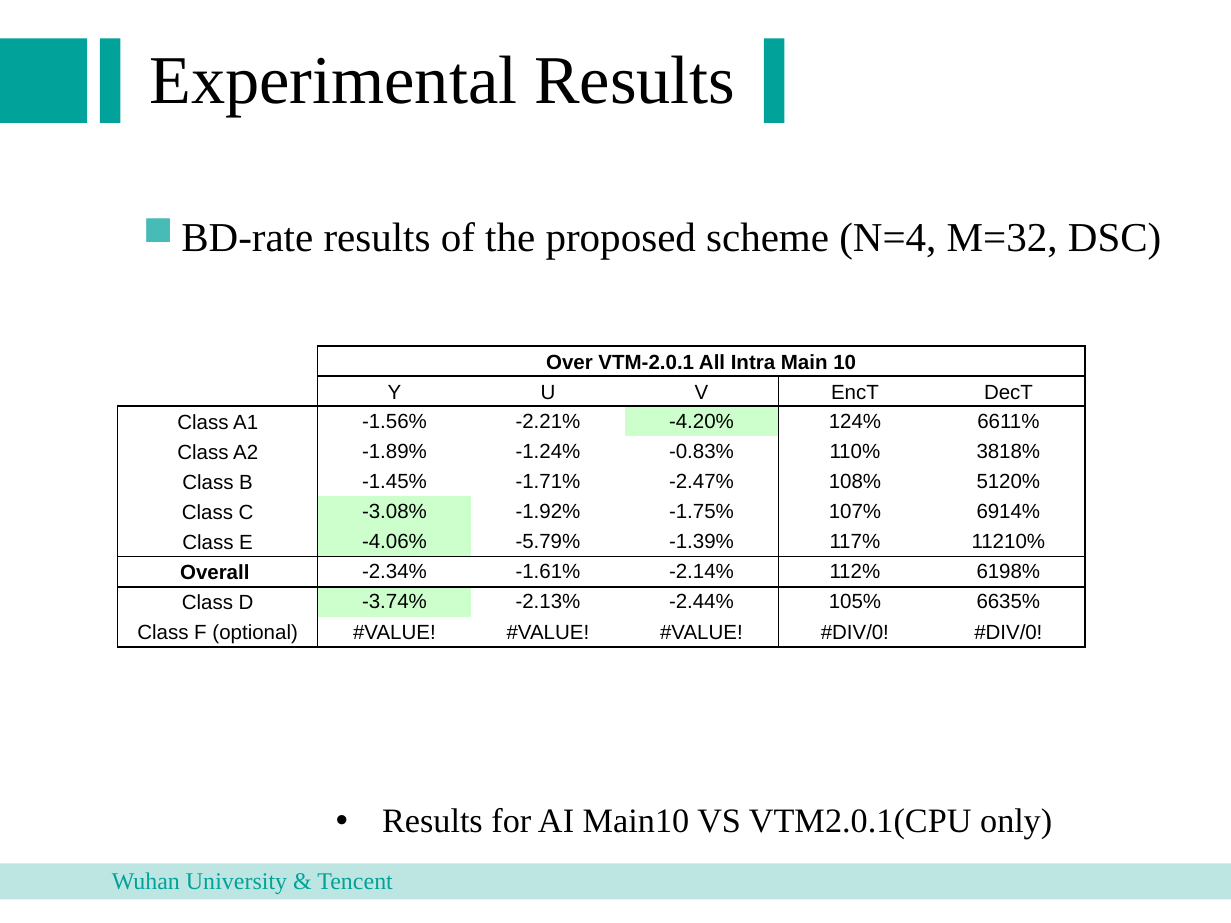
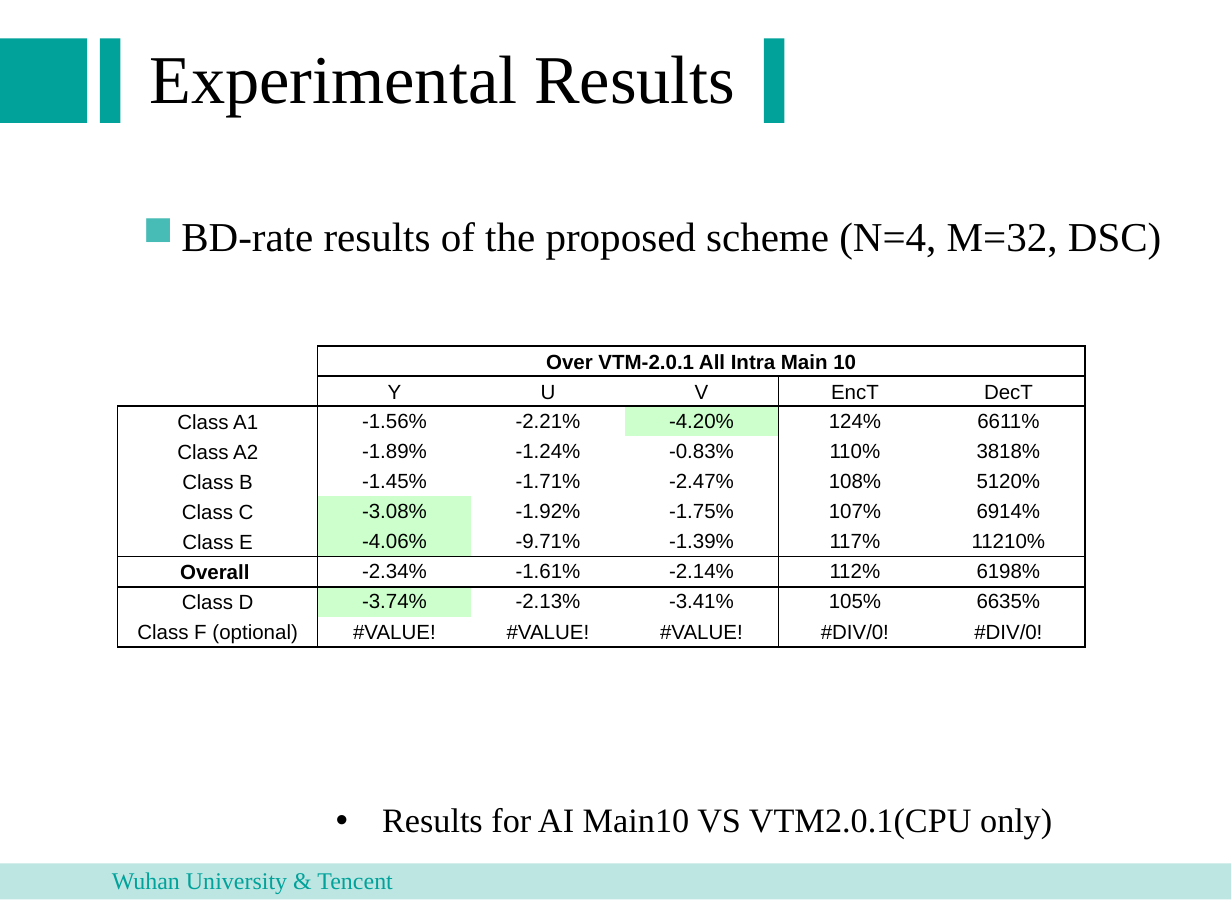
-5.79%: -5.79% -> -9.71%
-2.44%: -2.44% -> -3.41%
